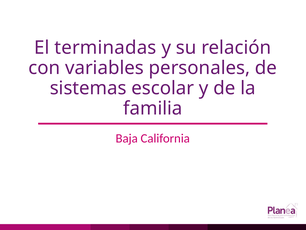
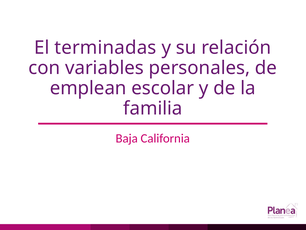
sistemas: sistemas -> emplean
